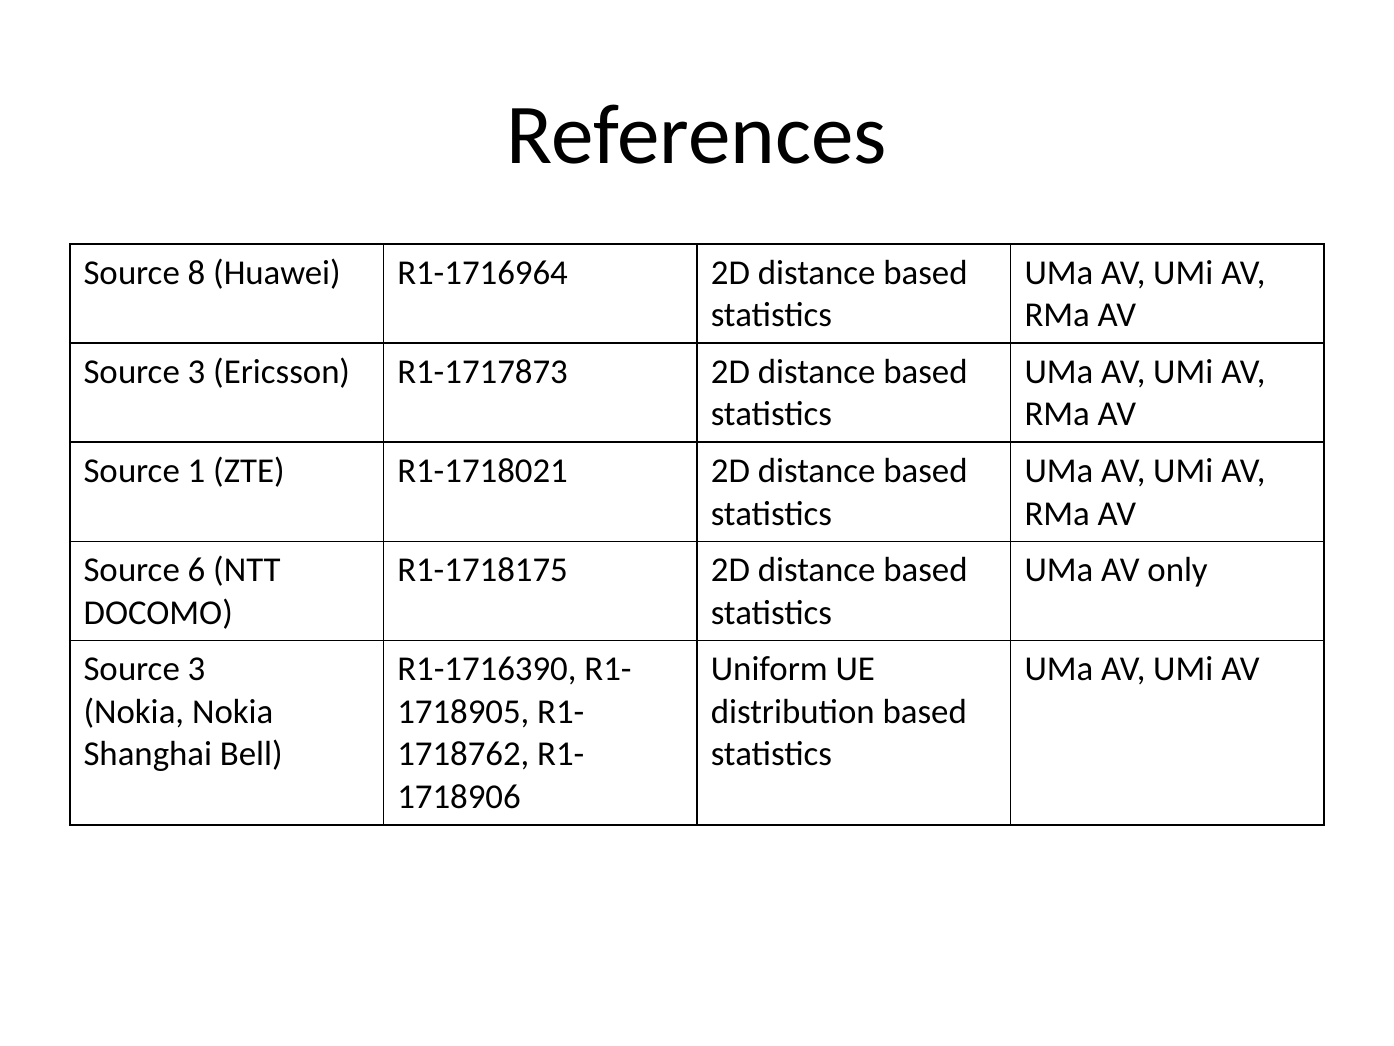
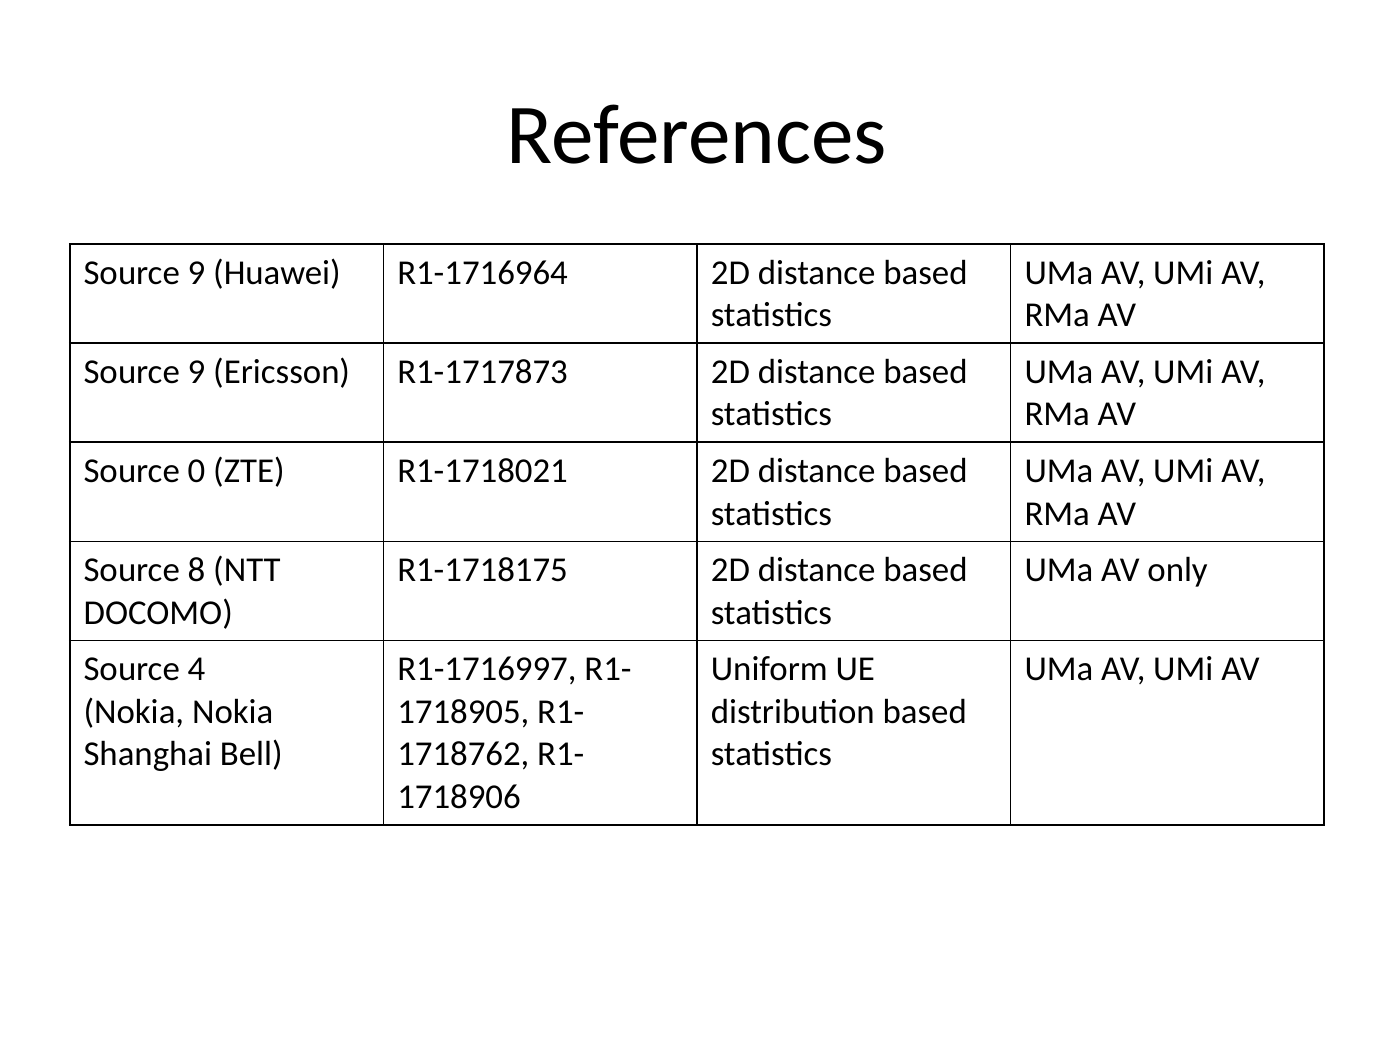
8 at (196, 273): 8 -> 9
3 at (196, 372): 3 -> 9
1: 1 -> 0
6: 6 -> 8
3 at (196, 669): 3 -> 4
R1-1716390: R1-1716390 -> R1-1716997
